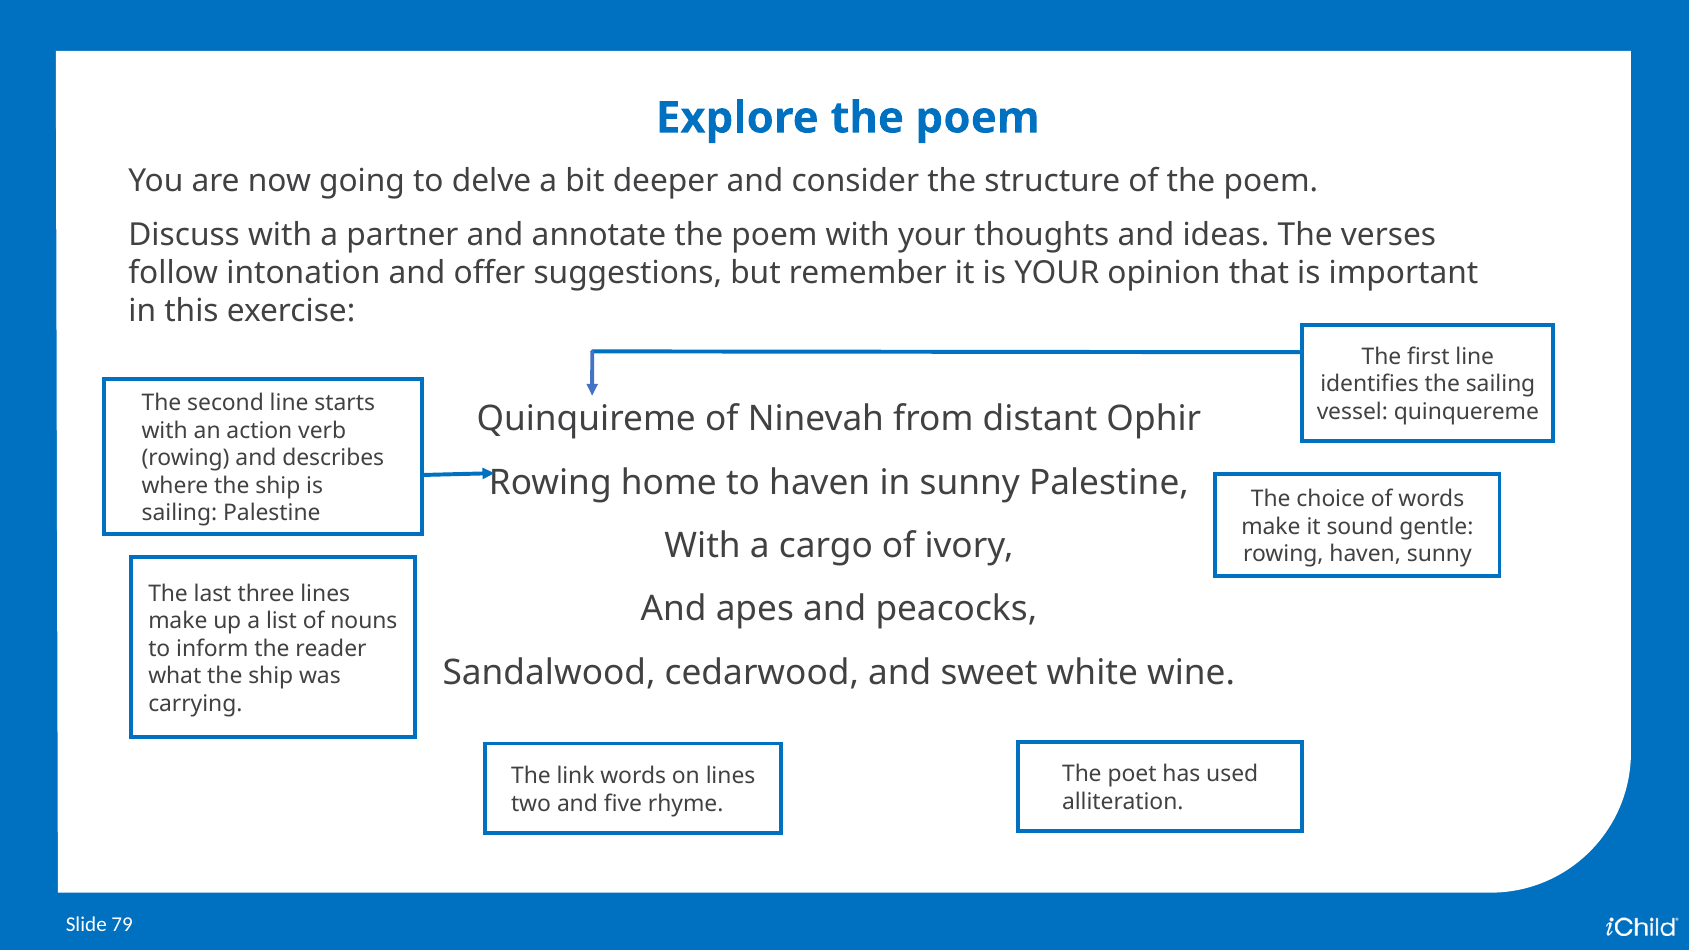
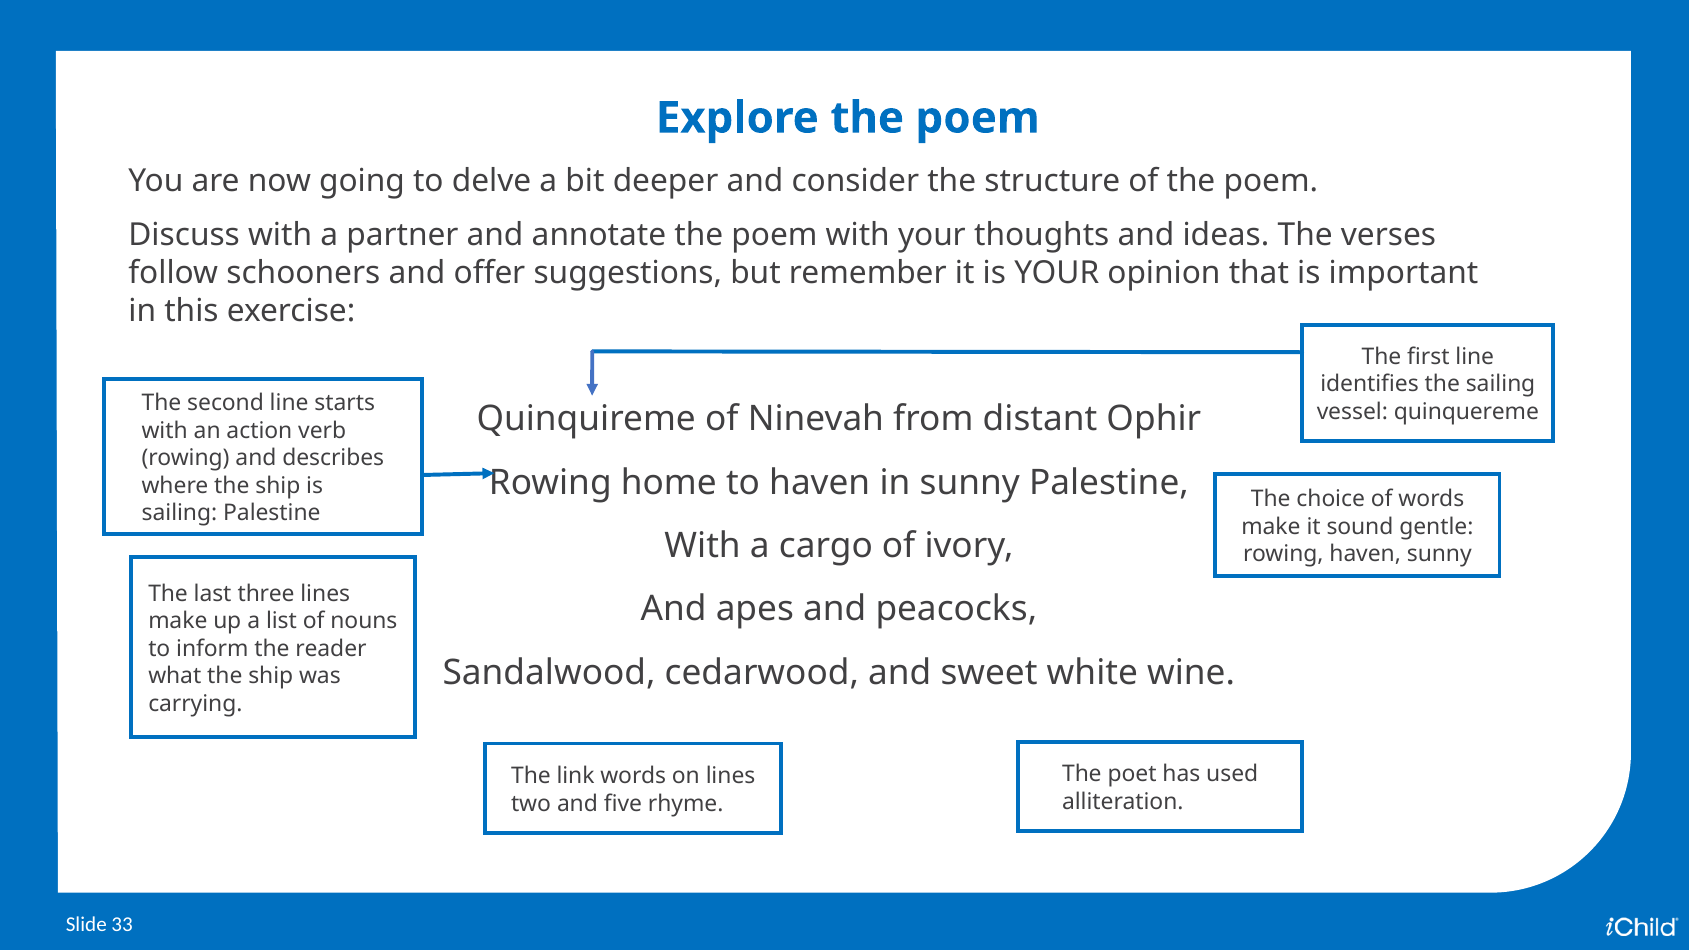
intonation: intonation -> schooners
79: 79 -> 33
